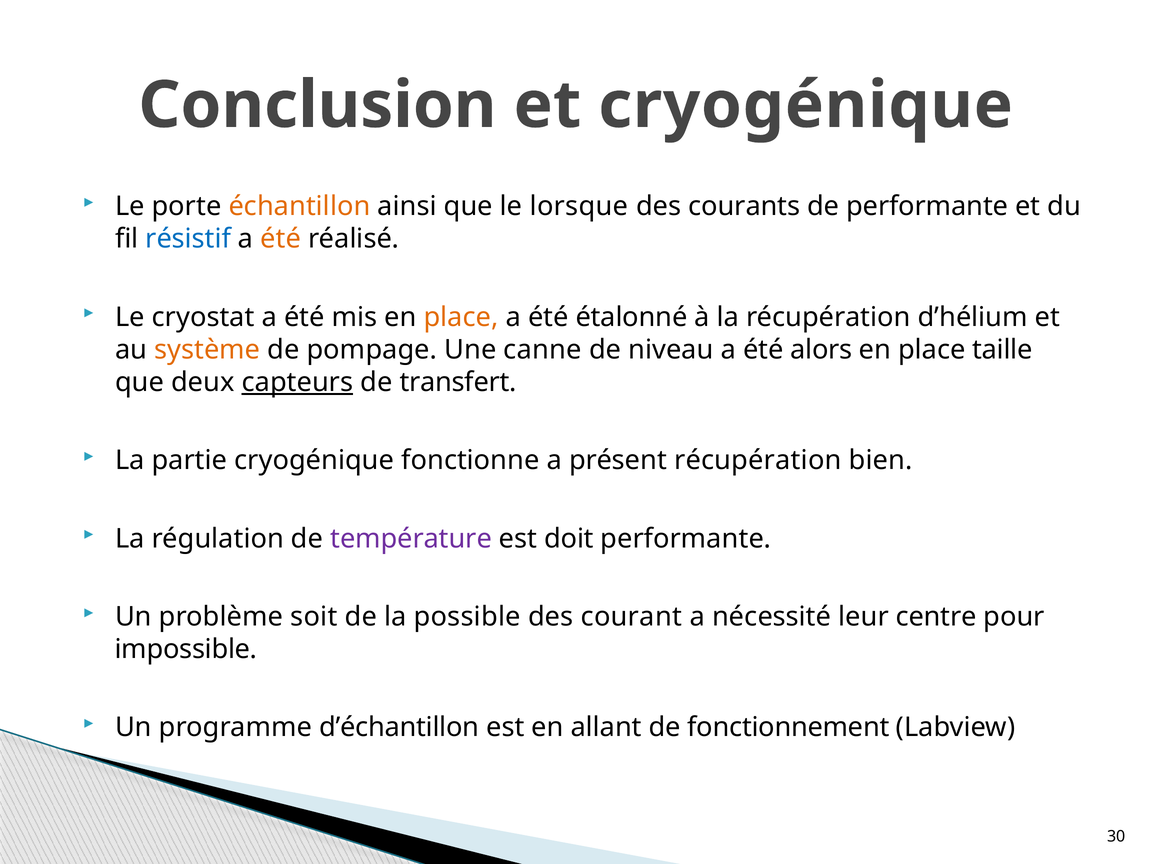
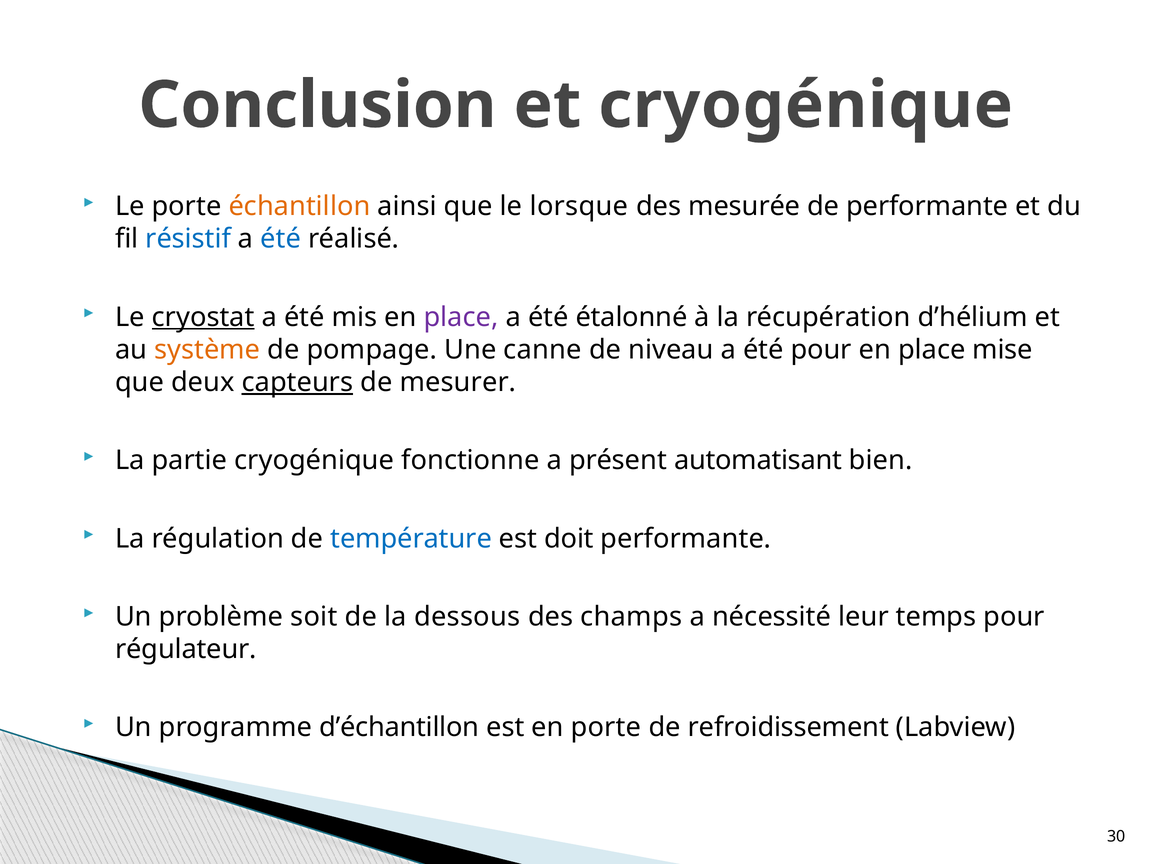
courants: courants -> mesurée
été at (281, 239) colour: orange -> blue
cryostat underline: none -> present
place at (461, 317) colour: orange -> purple
été alors: alors -> pour
taille: taille -> mise
transfert: transfert -> mesurer
présent récupération: récupération -> automatisant
température colour: purple -> blue
possible: possible -> dessous
courant: courant -> champs
centre: centre -> temps
impossible: impossible -> régulateur
en allant: allant -> porte
fonctionnement: fonctionnement -> refroidissement
